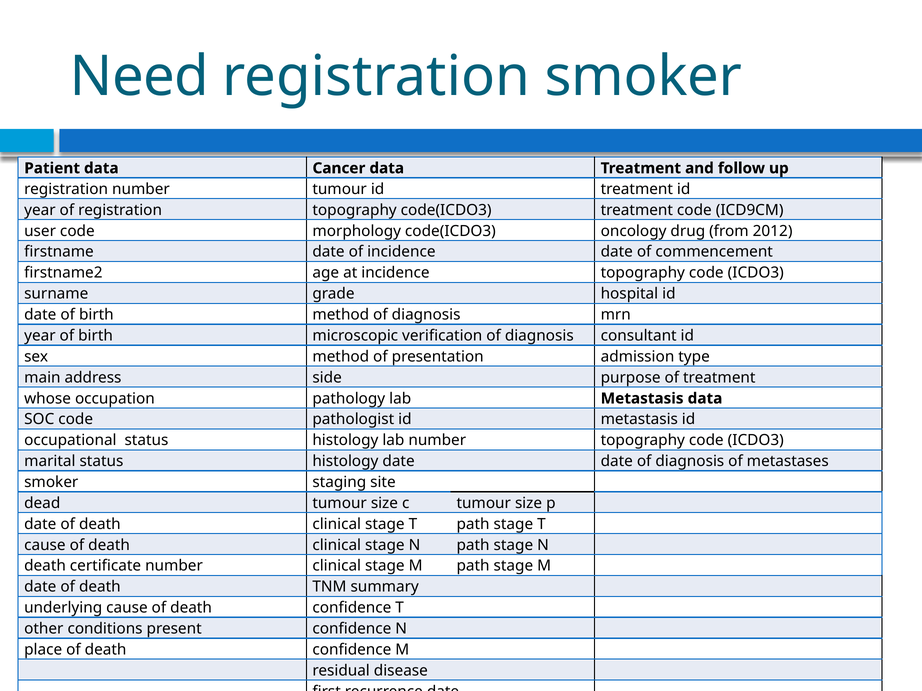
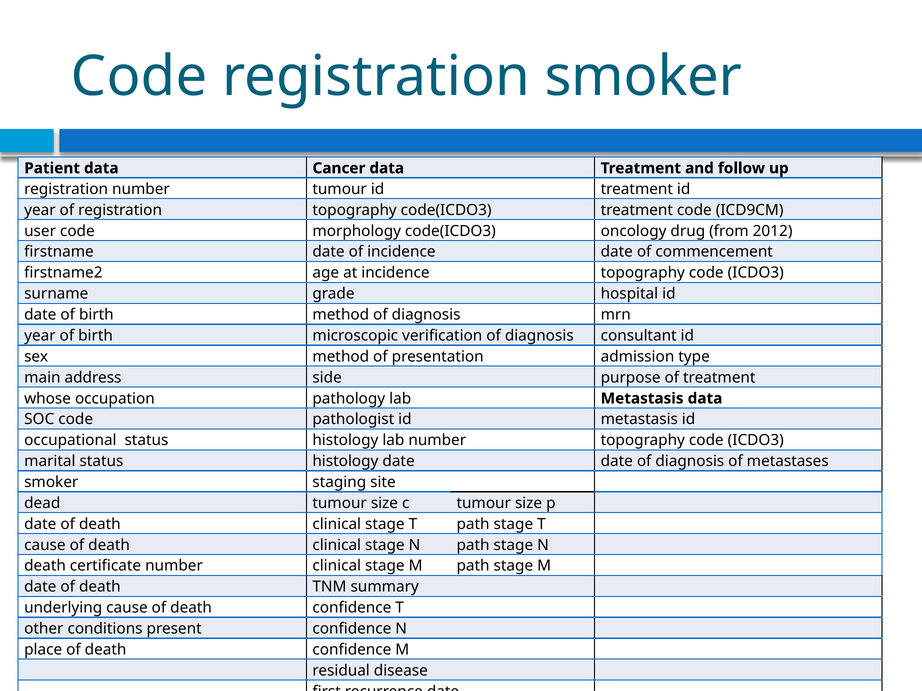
Need at (139, 77): Need -> Code
